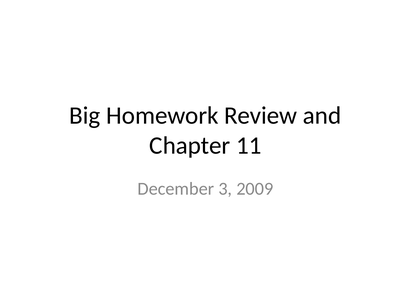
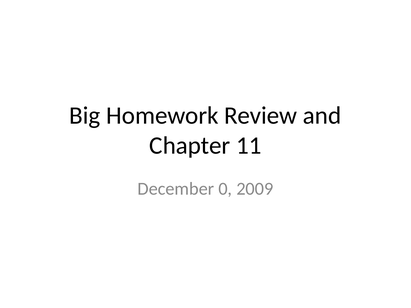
3: 3 -> 0
